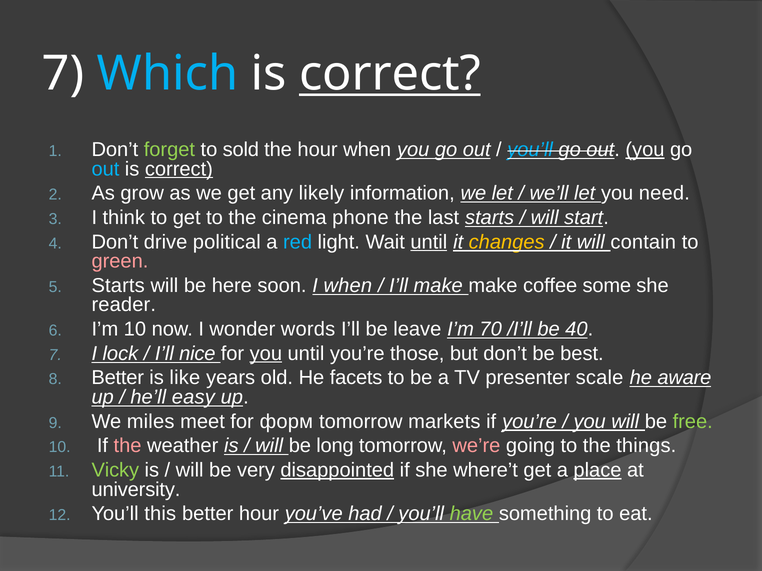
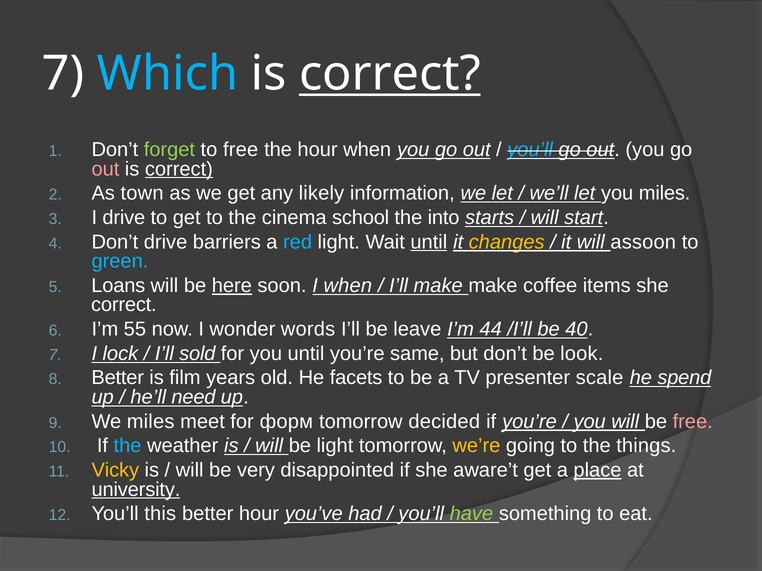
to sold: sold -> free
you at (645, 150) underline: present -> none
out at (105, 169) colour: light blue -> pink
grow: grow -> town
you need: need -> miles
I think: think -> drive
phone: phone -> school
last: last -> into
political: political -> barriers
contain: contain -> assoon
green colour: pink -> light blue
Starts at (118, 286): Starts -> Loans
here underline: none -> present
some: some -> items
reader at (124, 305): reader -> correct
I’m 10: 10 -> 55
70: 70 -> 44
nice: nice -> sold
you at (266, 354) underline: present -> none
those: those -> same
best: best -> look
like: like -> film
aware: aware -> spend
easy: easy -> need
markets: markets -> decided
free at (693, 422) colour: light green -> pink
the at (128, 446) colour: pink -> light blue
be long: long -> light
we’re colour: pink -> yellow
Vicky colour: light green -> yellow
disappointed underline: present -> none
where’t: where’t -> aware’t
university underline: none -> present
